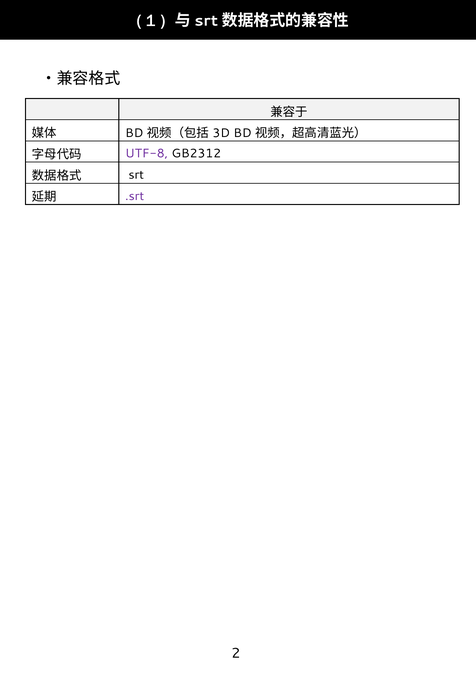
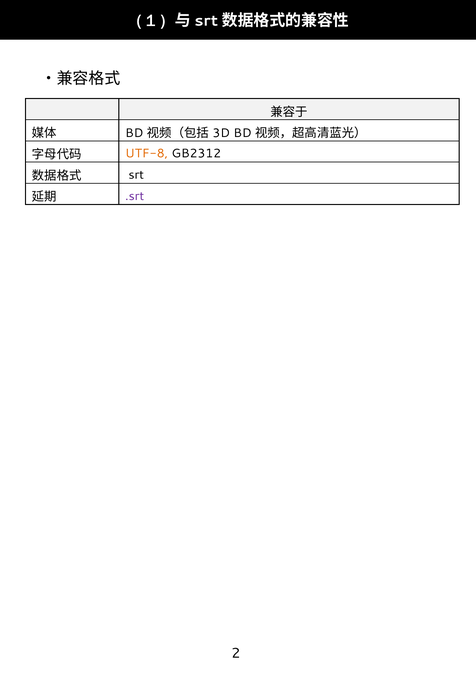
UTF-8 colour: purple -> orange
